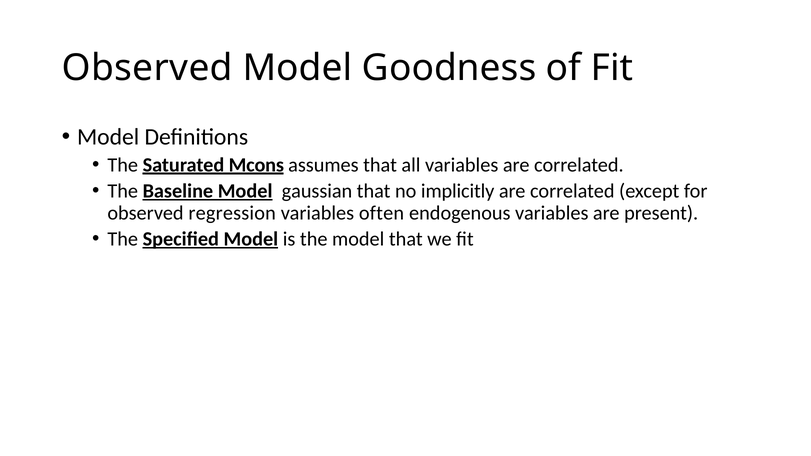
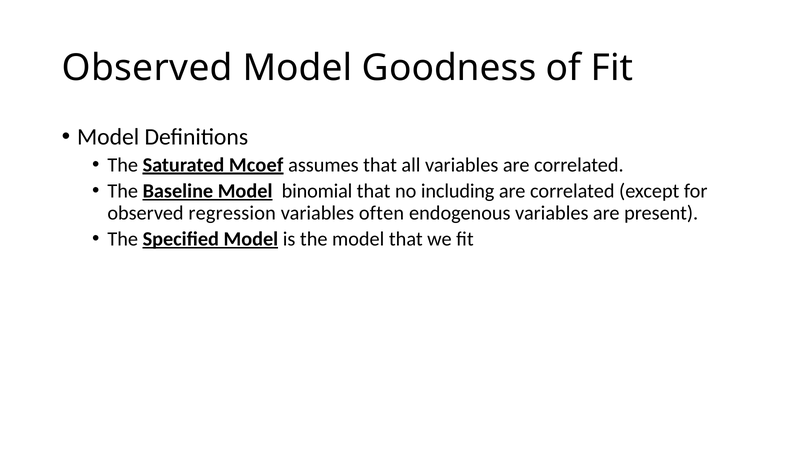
Mcons: Mcons -> Mcoef
gaussian: gaussian -> binomial
implicitly: implicitly -> including
